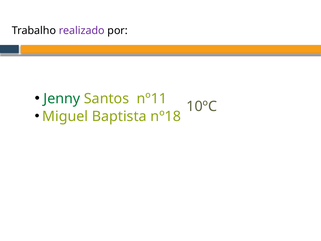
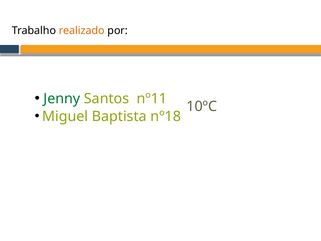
realizado colour: purple -> orange
